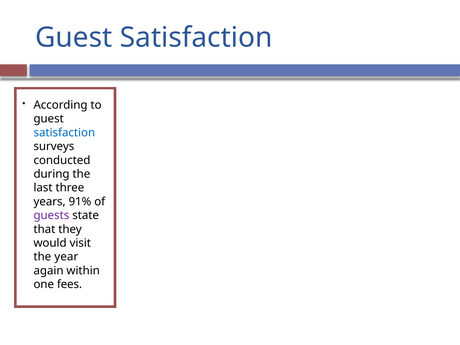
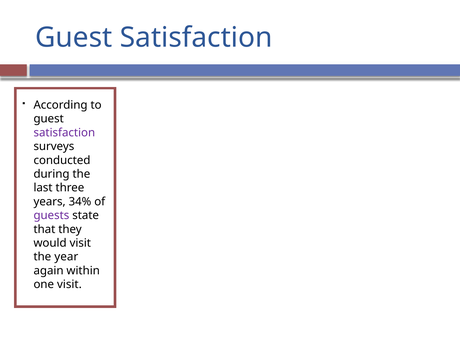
satisfaction at (64, 133) colour: blue -> purple
91%: 91% -> 34%
one fees: fees -> visit
